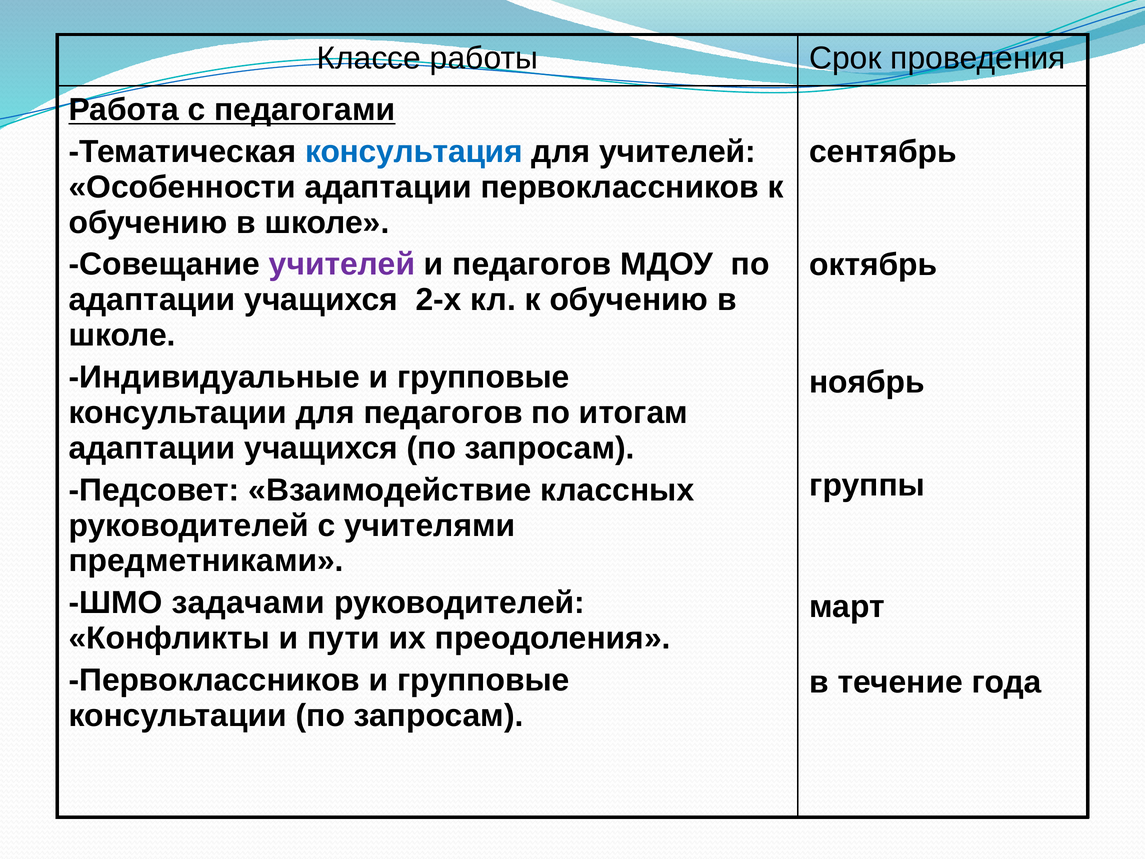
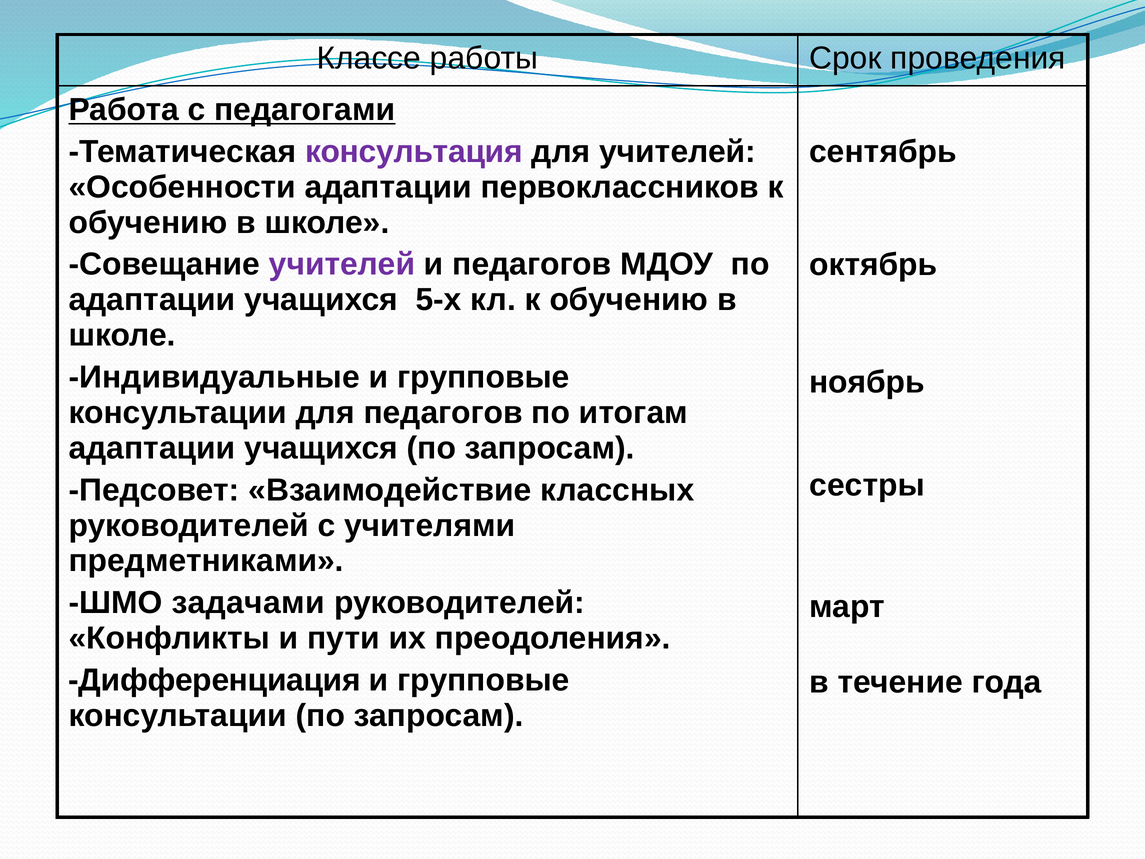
консультация colour: blue -> purple
2-х: 2-х -> 5-х
группы: группы -> сестры
Первоклассников at (214, 680): Первоклассников -> Дифференциация
